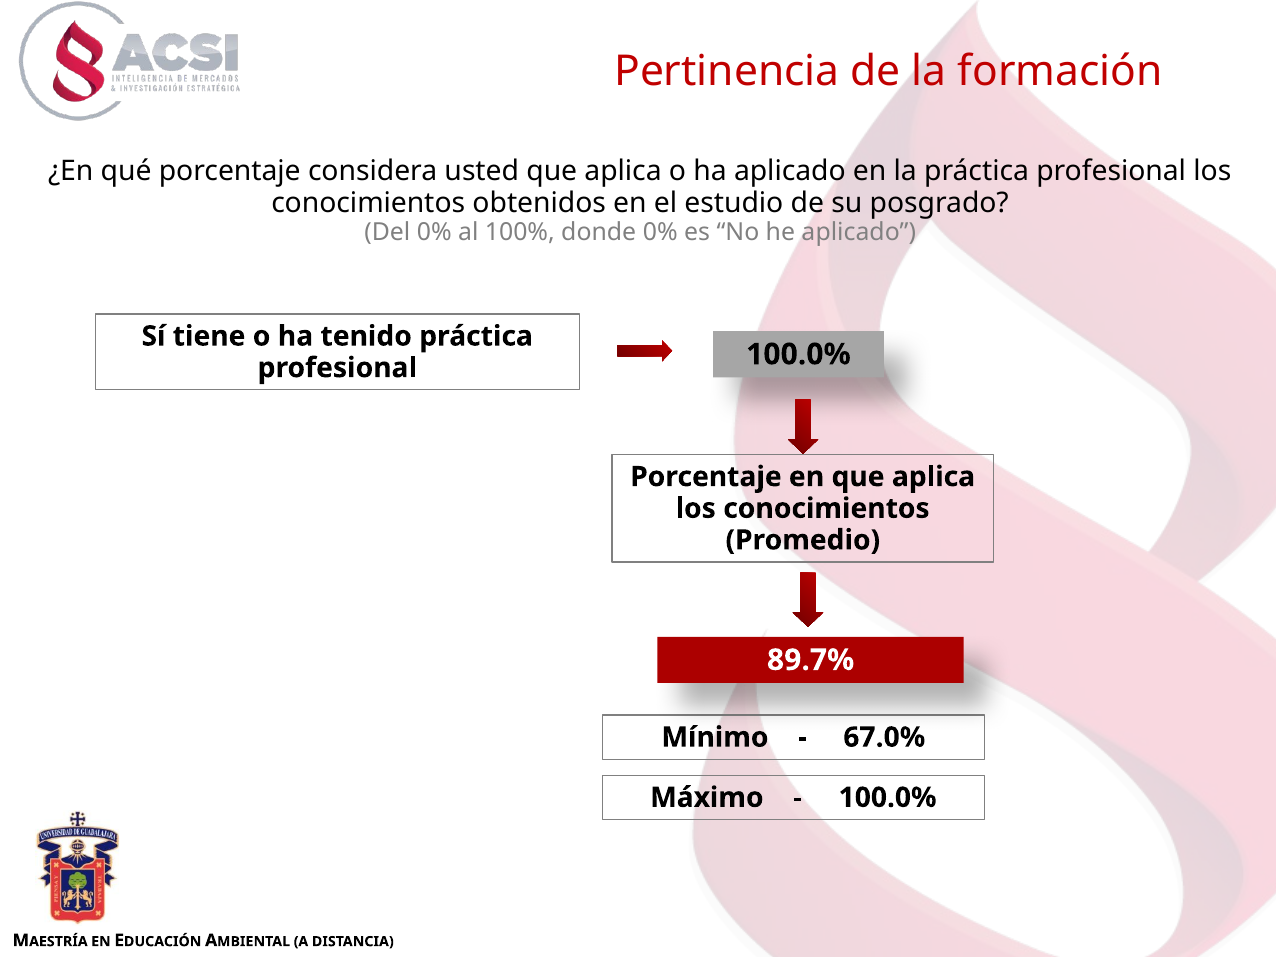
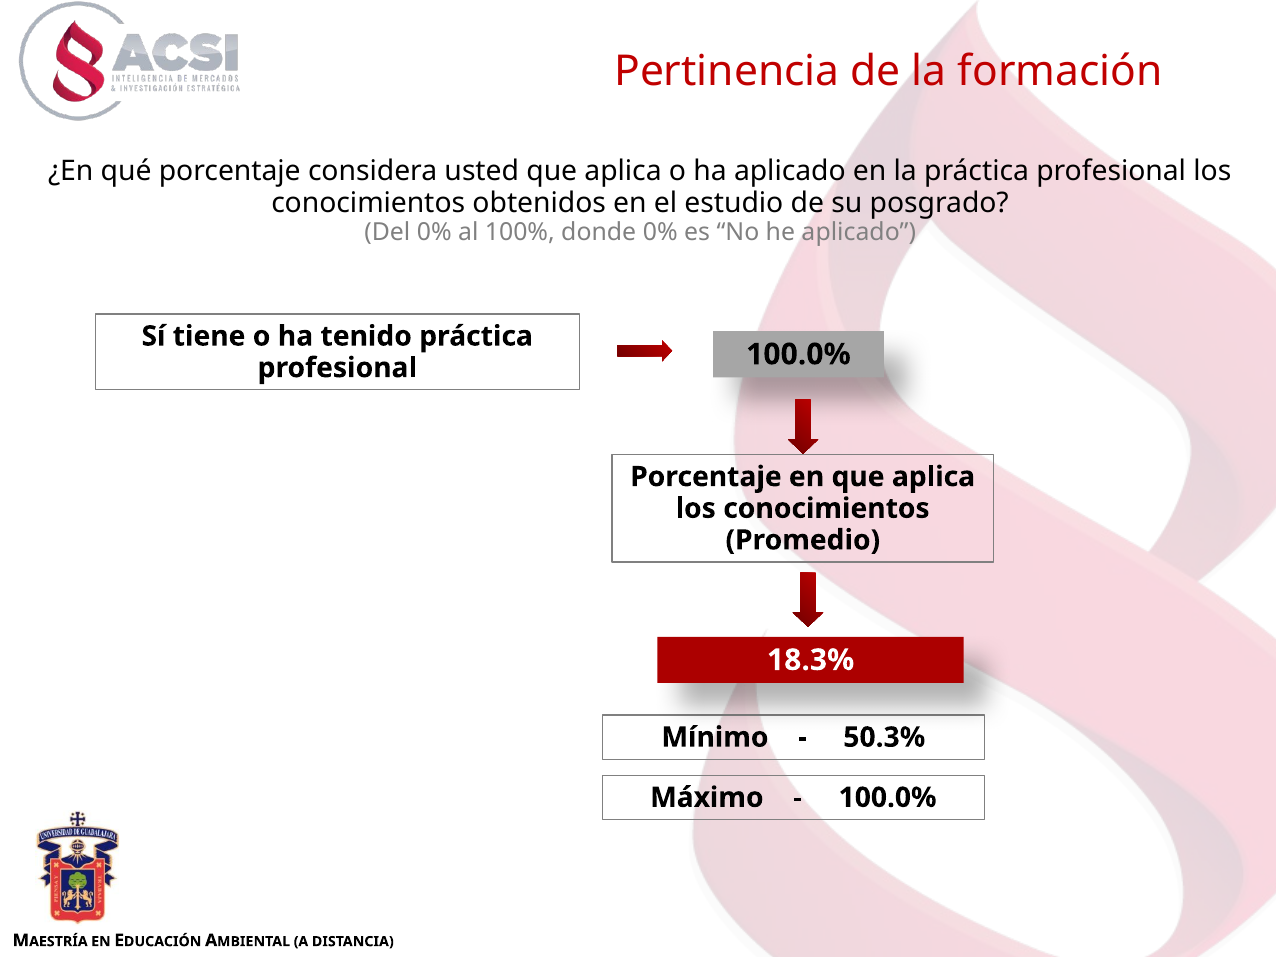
89.7%: 89.7% -> 18.3%
67.0%: 67.0% -> 50.3%
